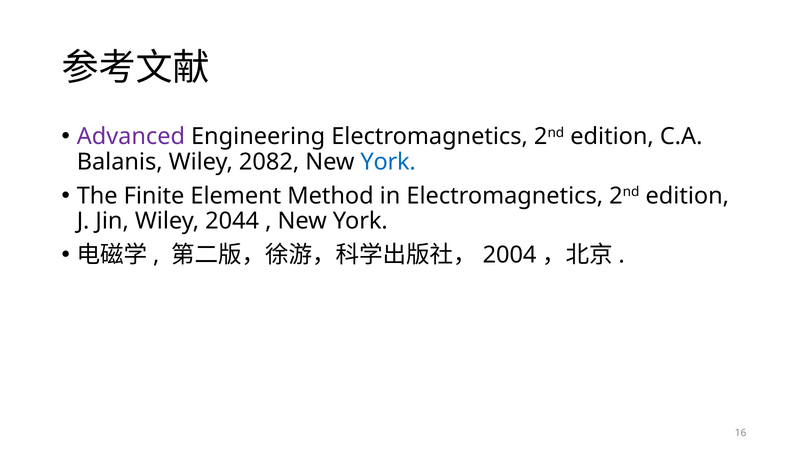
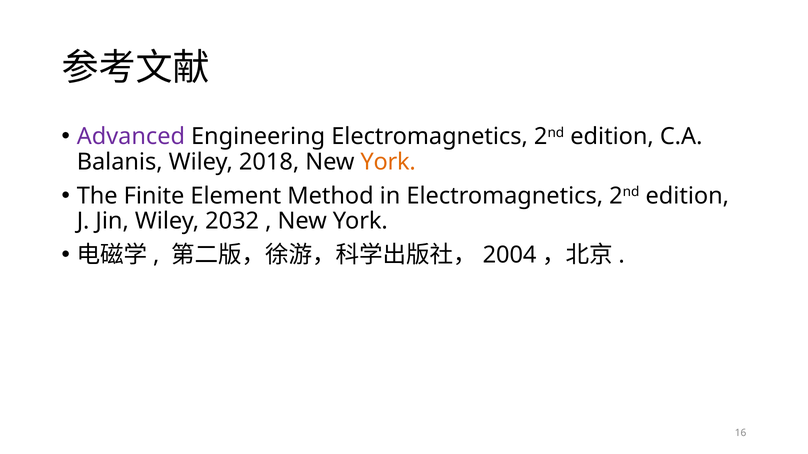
2082: 2082 -> 2018
York at (388, 162) colour: blue -> orange
2044: 2044 -> 2032
